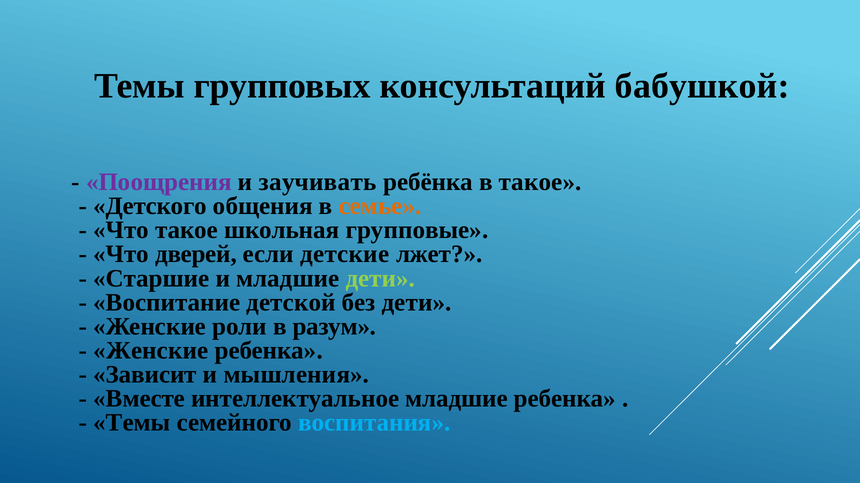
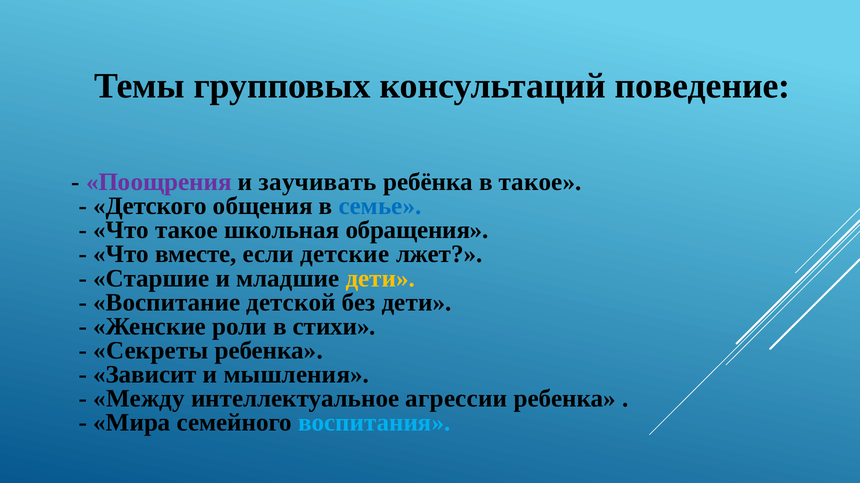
бабушкой: бабушкой -> поведение
семье colour: orange -> blue
групповые: групповые -> обращения
дверей: дверей -> вместе
дети at (380, 279) colour: light green -> yellow
разум: разум -> стихи
Женские at (151, 351): Женские -> Секреты
Вместе: Вместе -> Между
интеллектуальное младшие: младшие -> агрессии
Темы at (132, 423): Темы -> Мира
